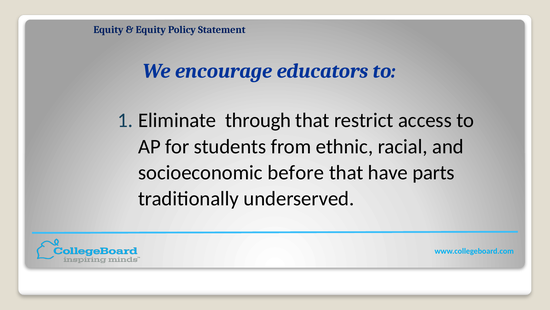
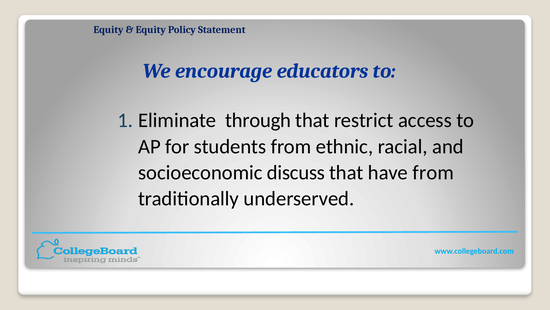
before: before -> discuss
have parts: parts -> from
